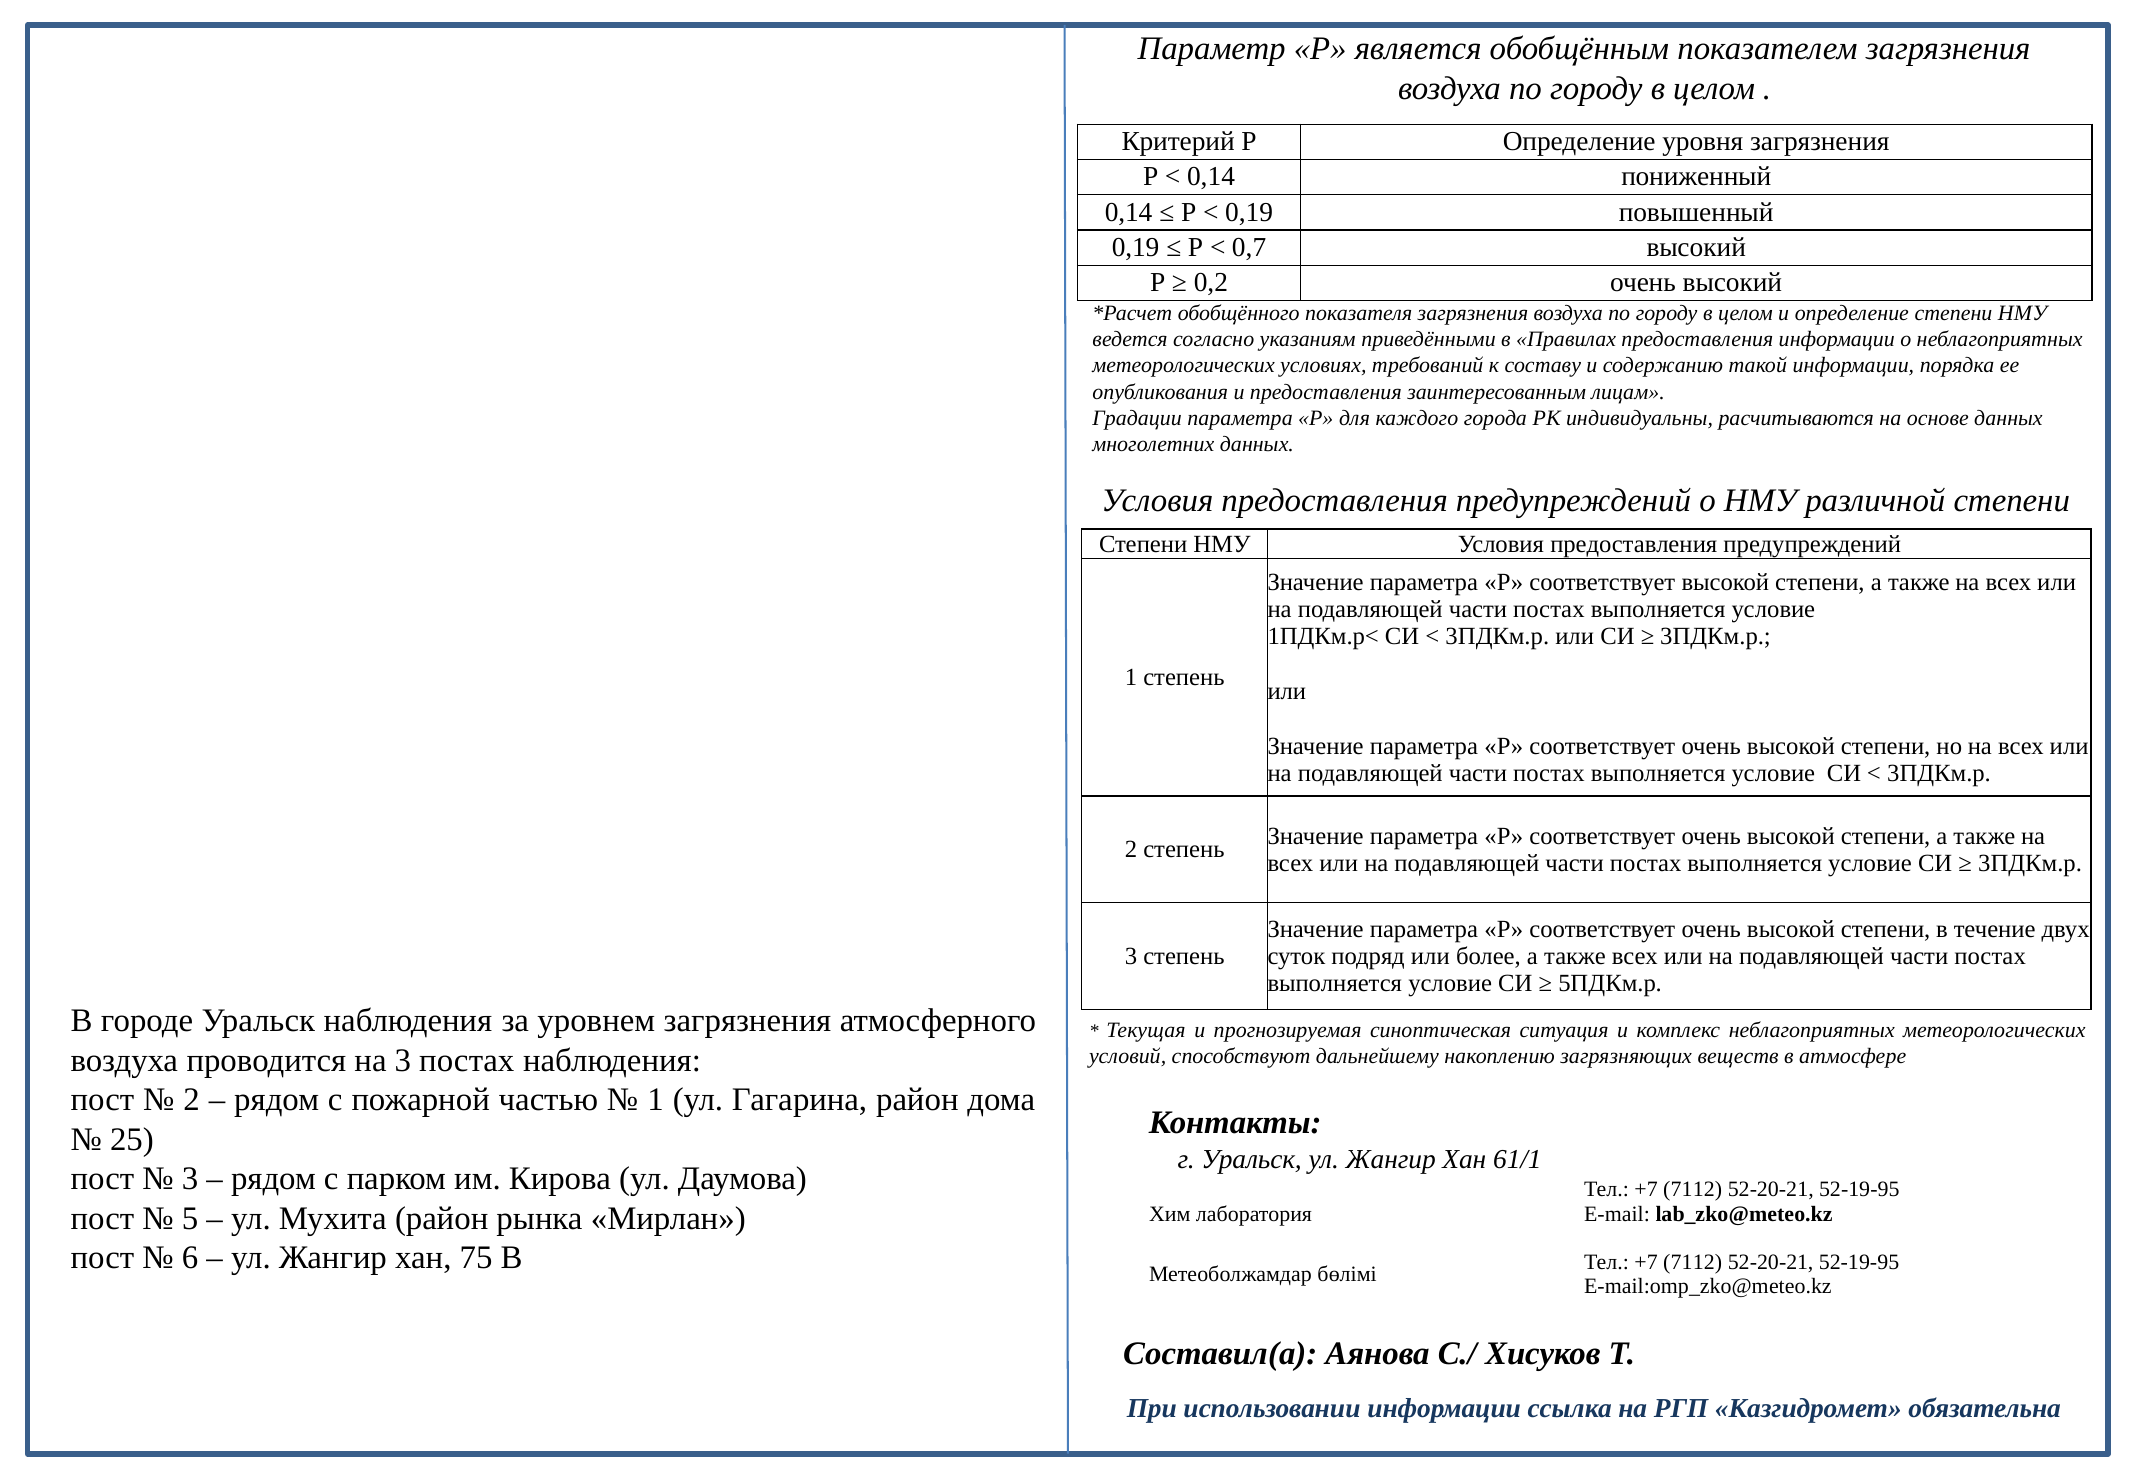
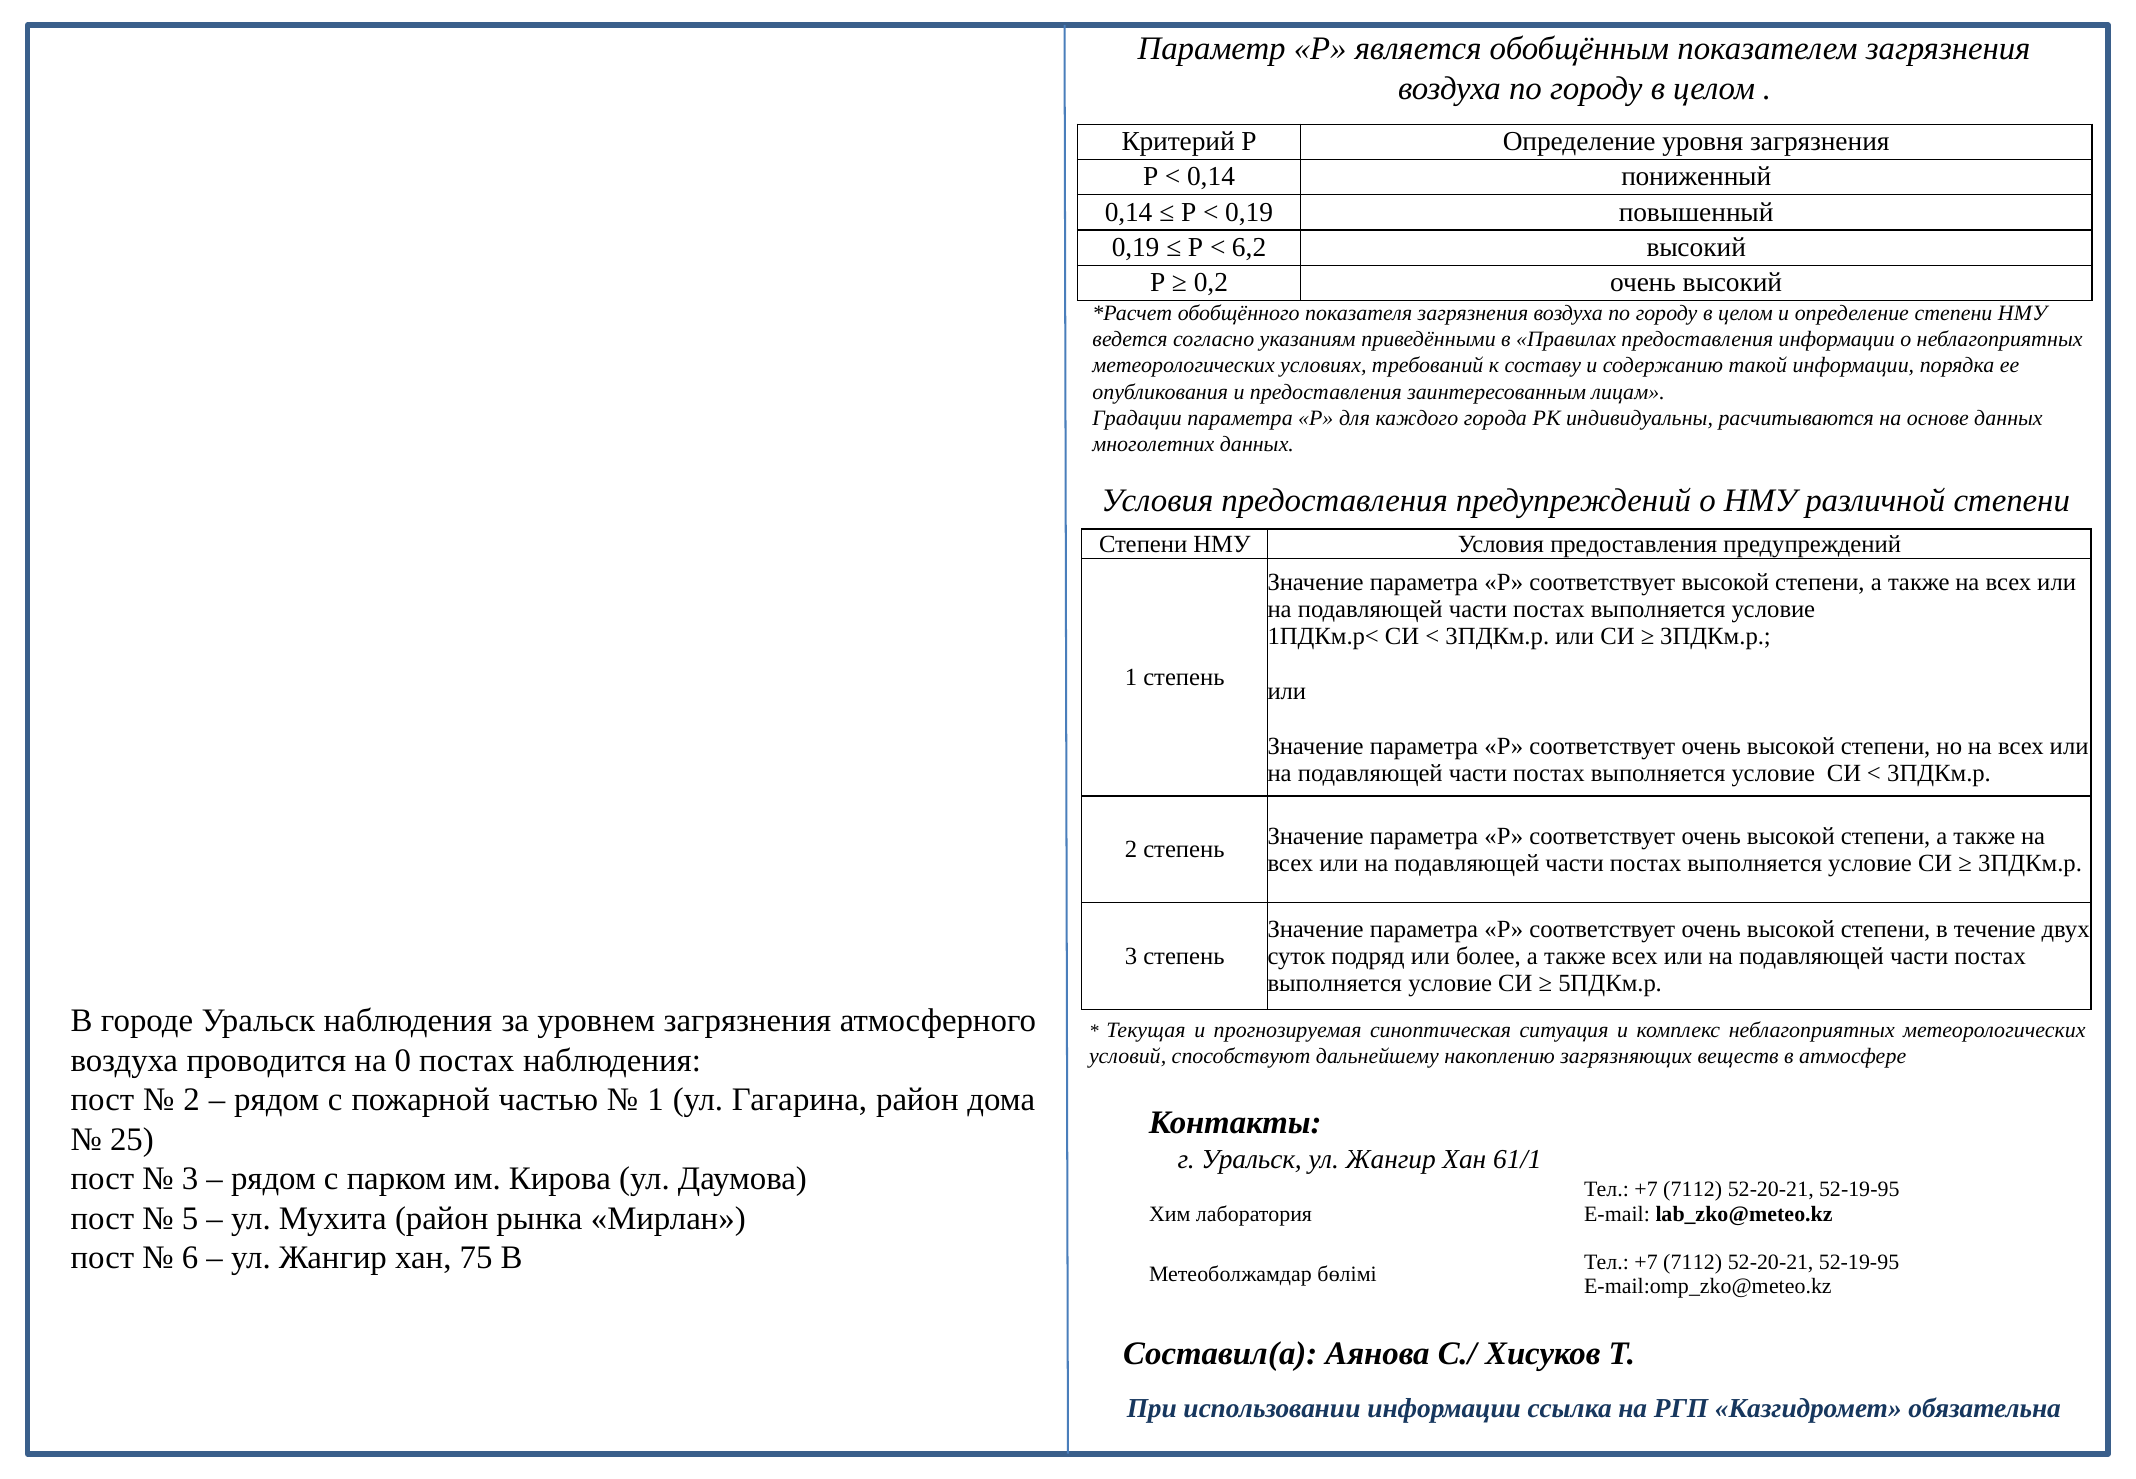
0,7: 0,7 -> 6,2
на 3: 3 -> 0
